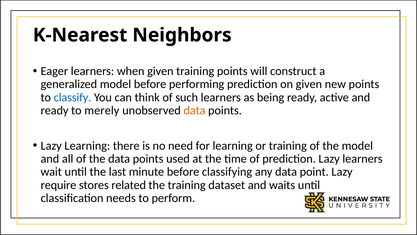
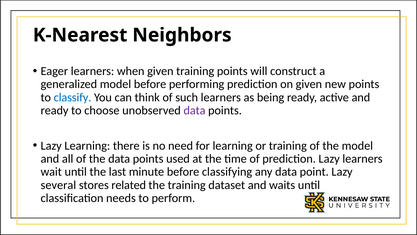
merely: merely -> choose
data at (194, 110) colour: orange -> purple
require: require -> several
